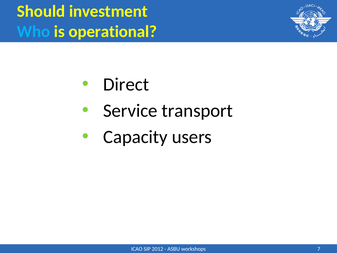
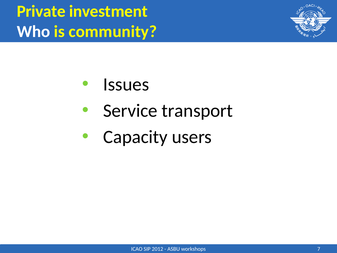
Should: Should -> Private
Who colour: light blue -> white
operational: operational -> community
Direct: Direct -> Issues
